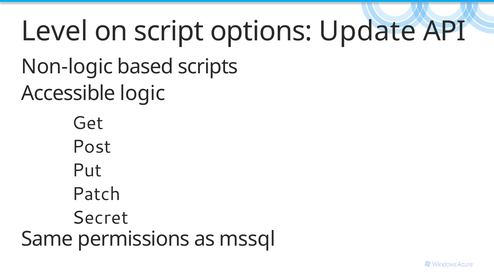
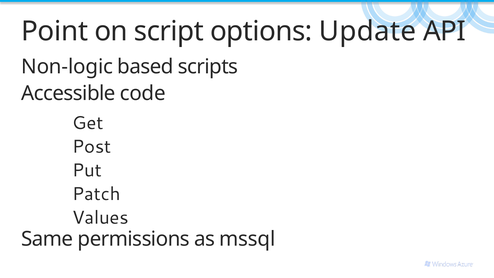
Level: Level -> Point
logic: logic -> code
Secret: Secret -> Values
